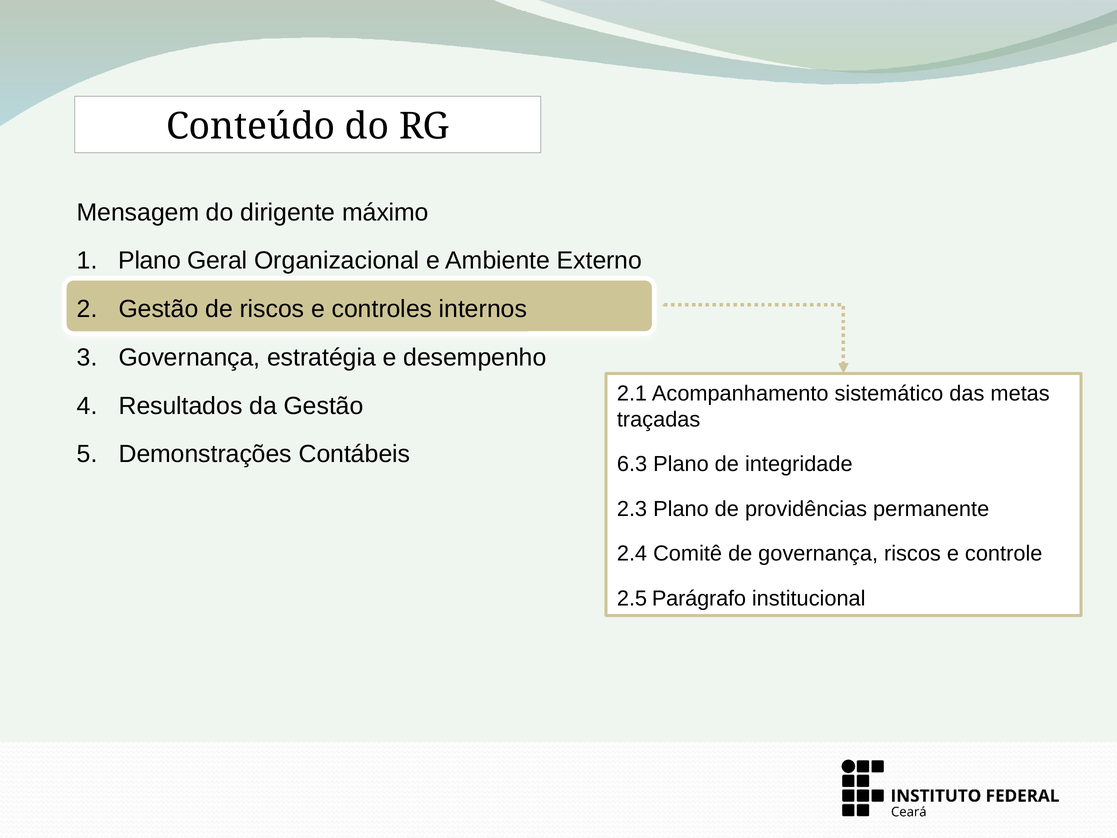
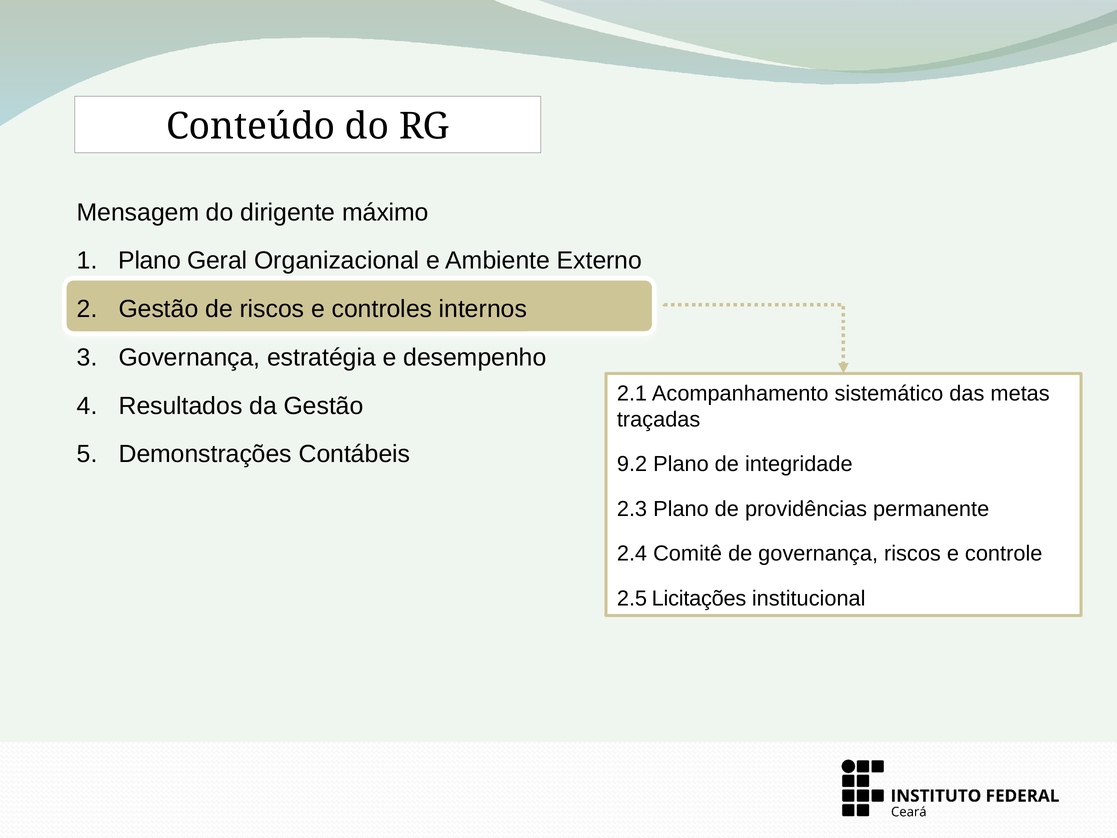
6.3: 6.3 -> 9.2
Parágrafo: Parágrafo -> Licitações
